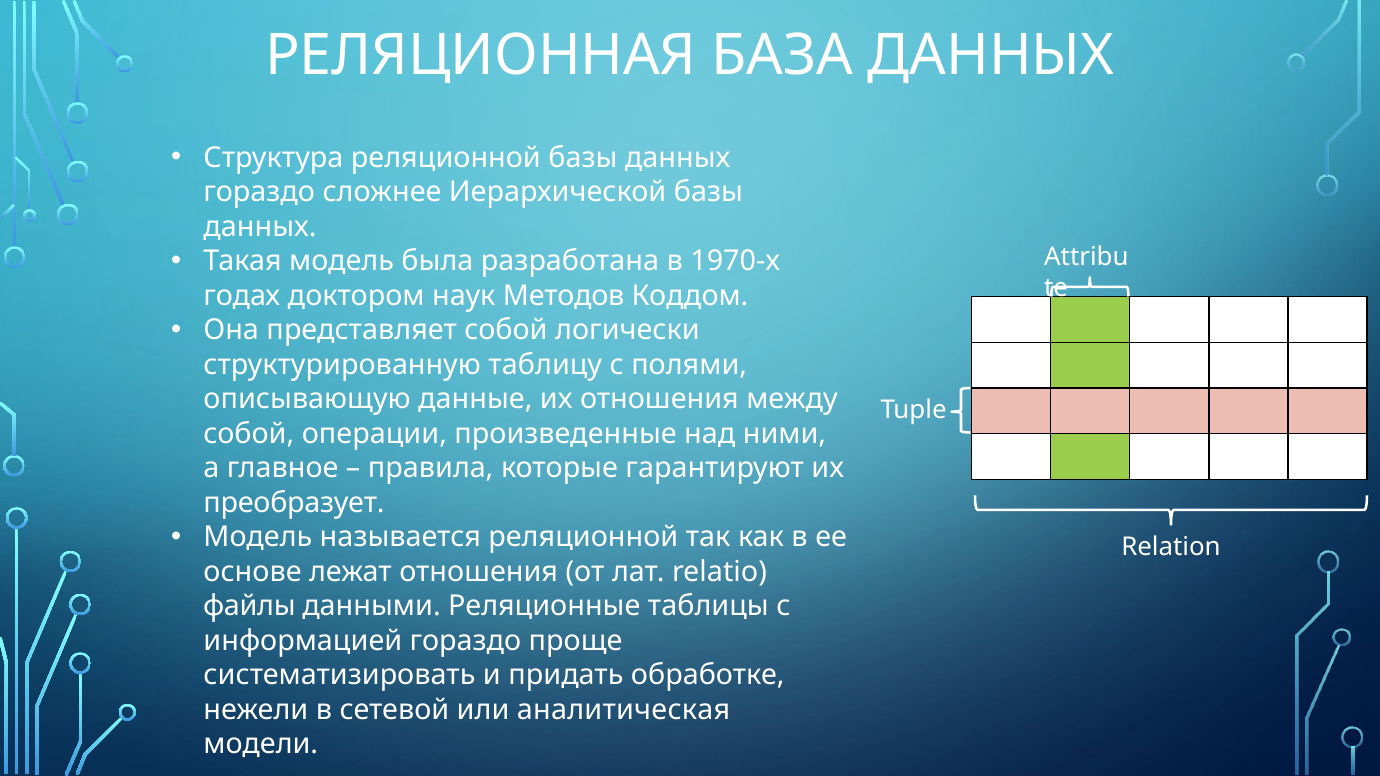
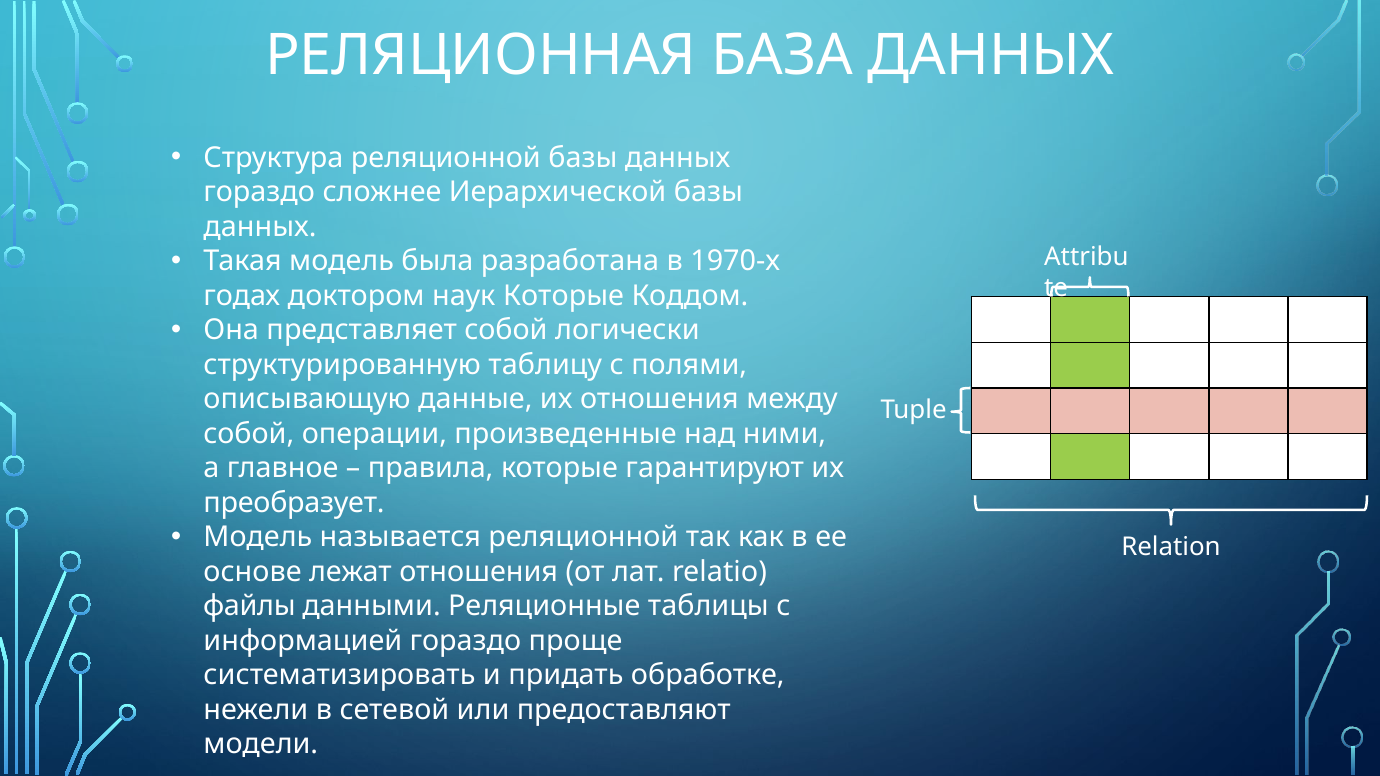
наук Методов: Методов -> Которые
аналитическая: аналитическая -> предоставляют
